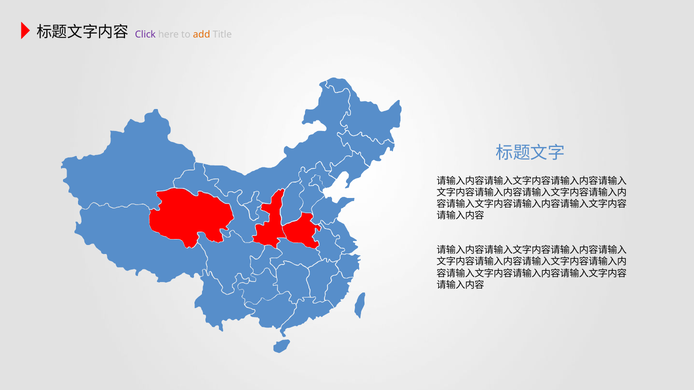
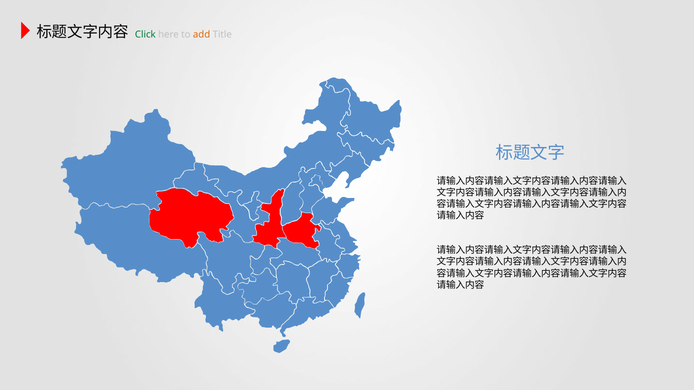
Click colour: purple -> green
